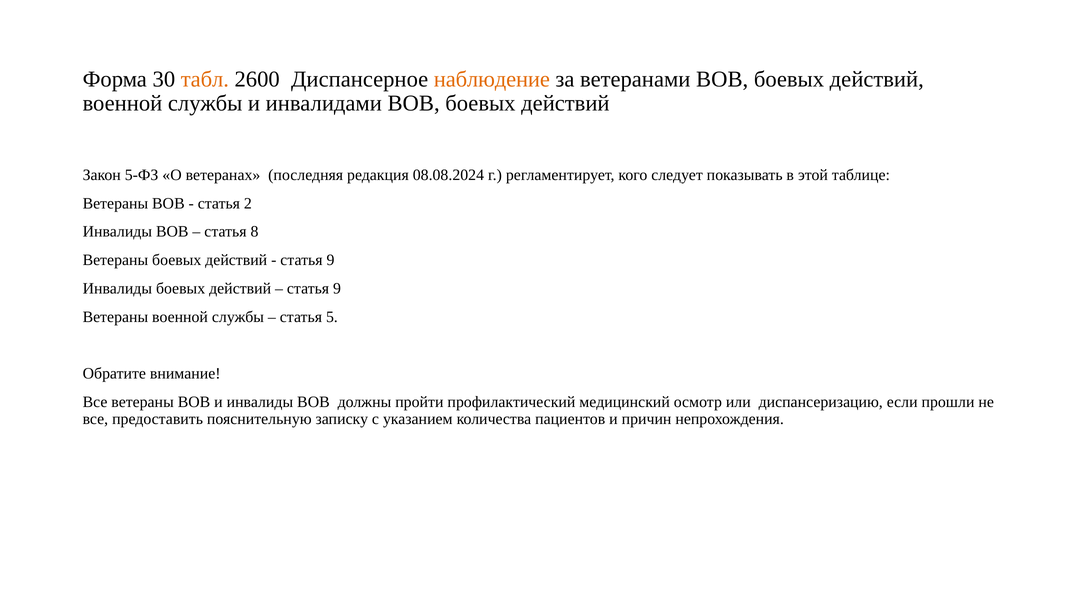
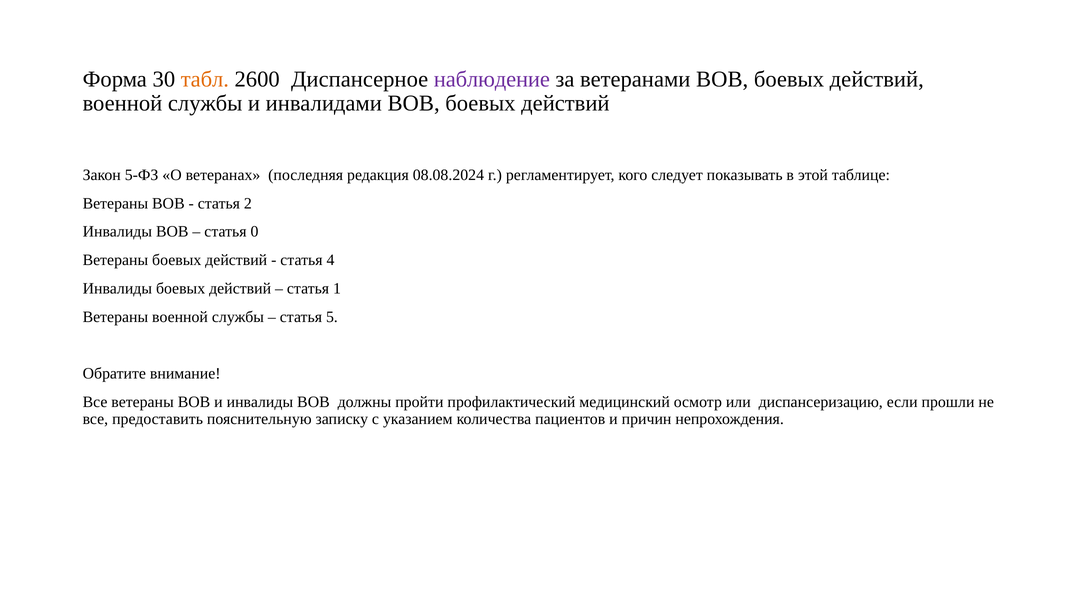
наблюдение colour: orange -> purple
8: 8 -> 0
9 at (330, 260): 9 -> 4
9 at (337, 288): 9 -> 1
